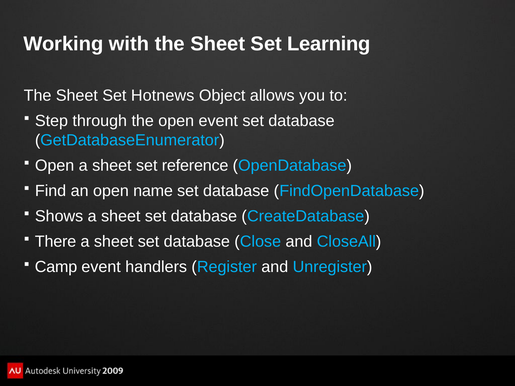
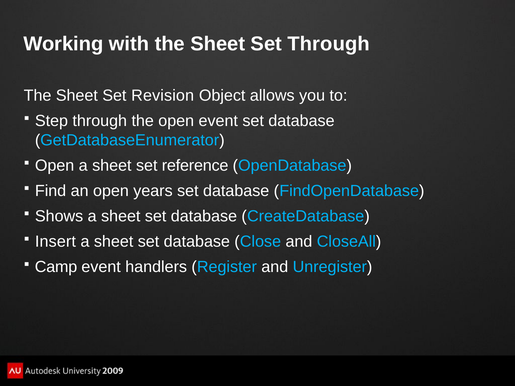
Set Learning: Learning -> Through
Hotnews: Hotnews -> Revision
name: name -> years
There: There -> Insert
